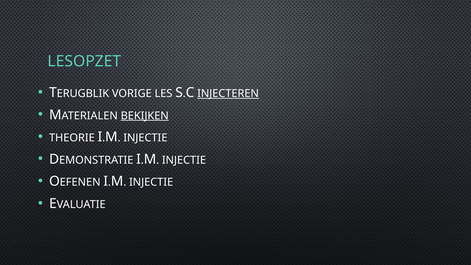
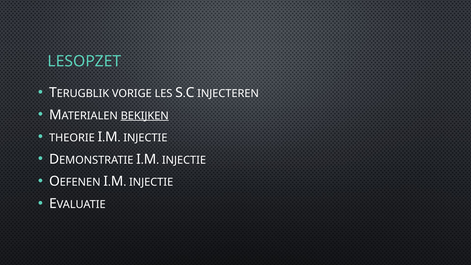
INJECTEREN underline: present -> none
